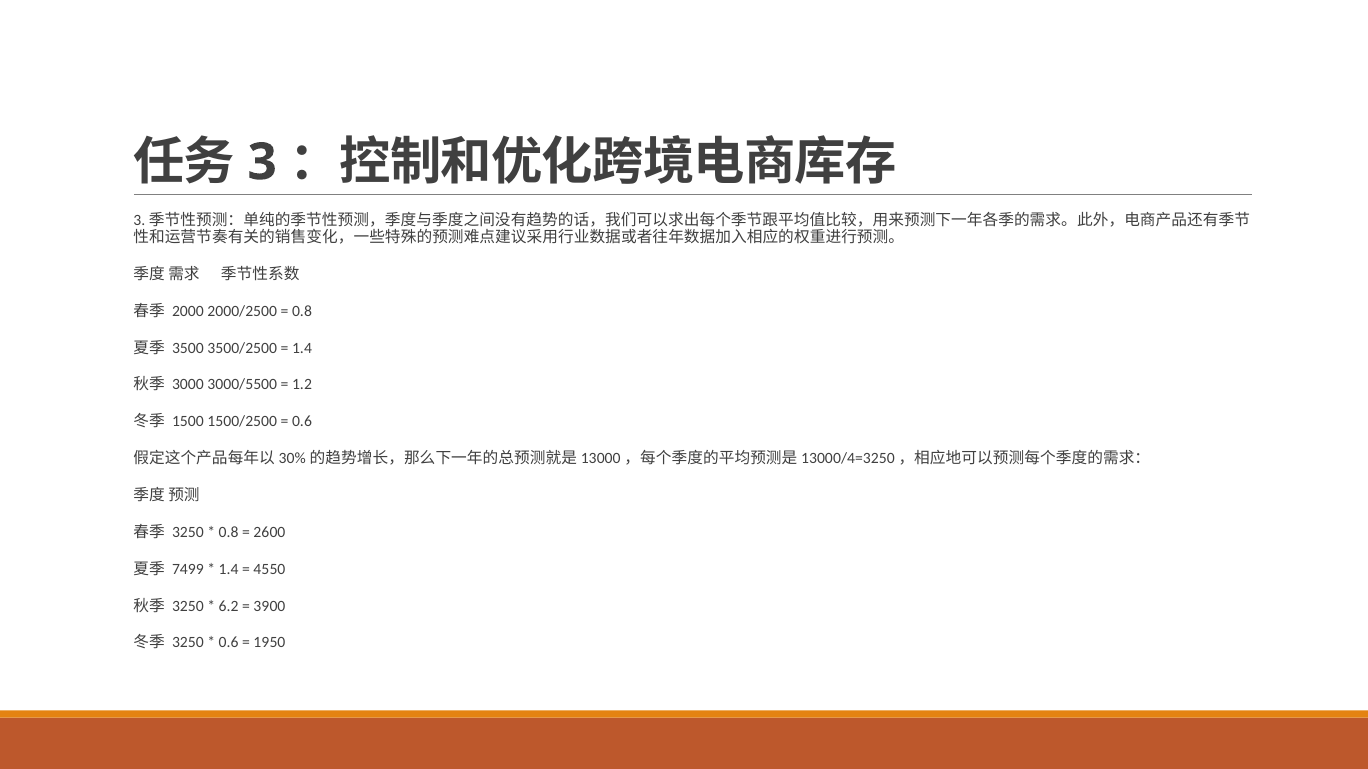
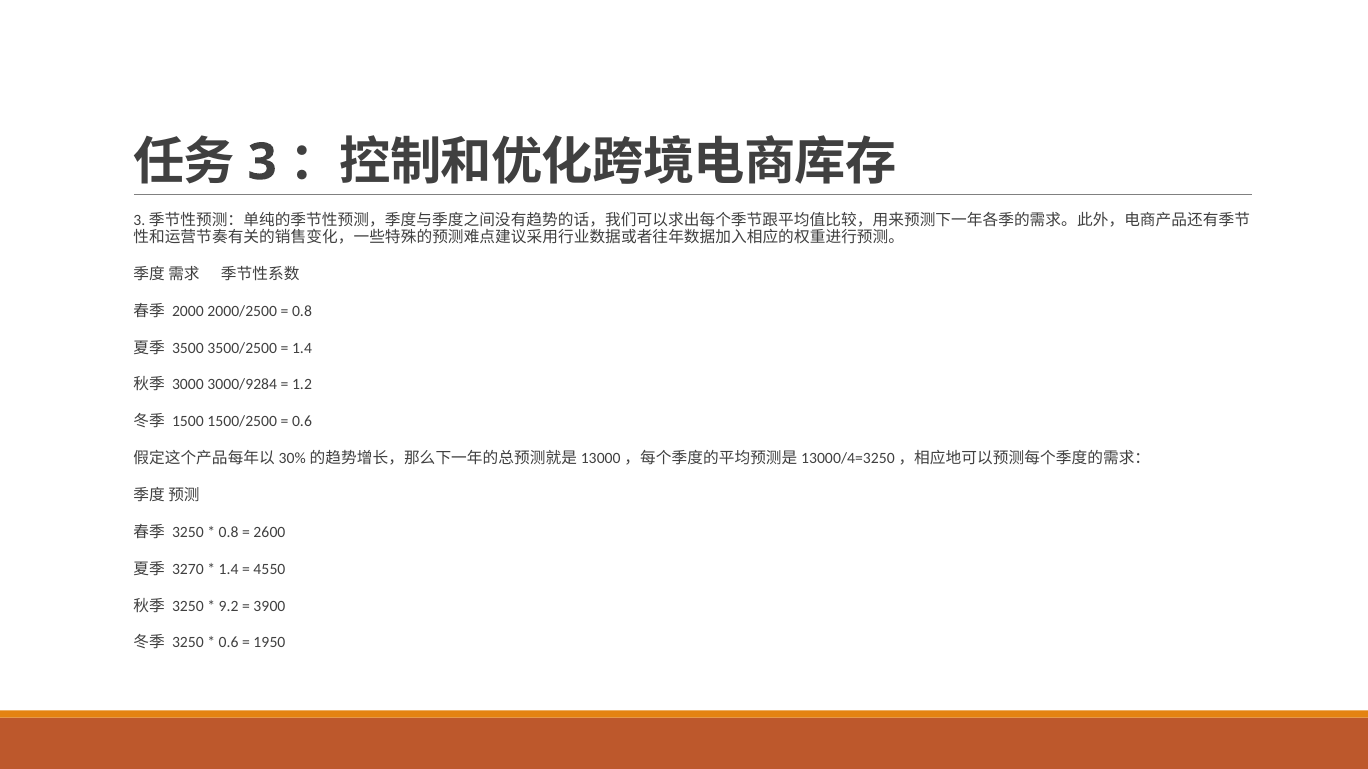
3000/5500: 3000/5500 -> 3000/9284
7499: 7499 -> 3270
6.2: 6.2 -> 9.2
